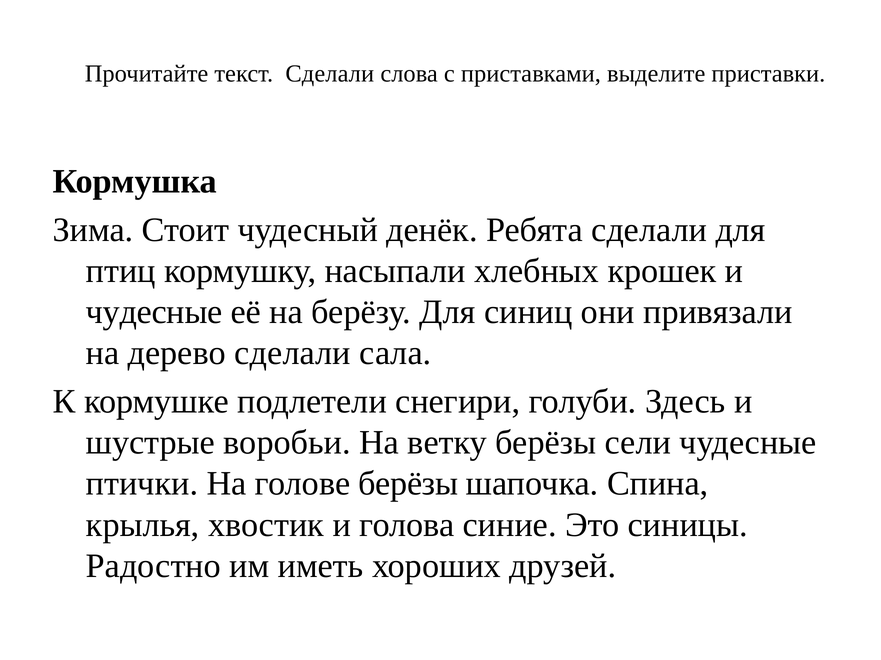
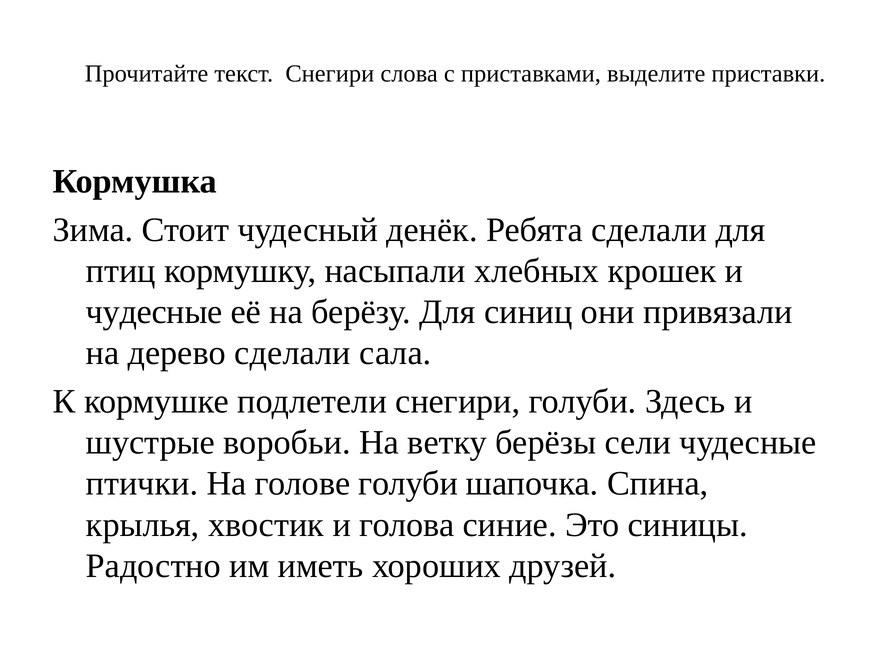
текст Сделали: Сделали -> Снегири
голове берёзы: берёзы -> голуби
